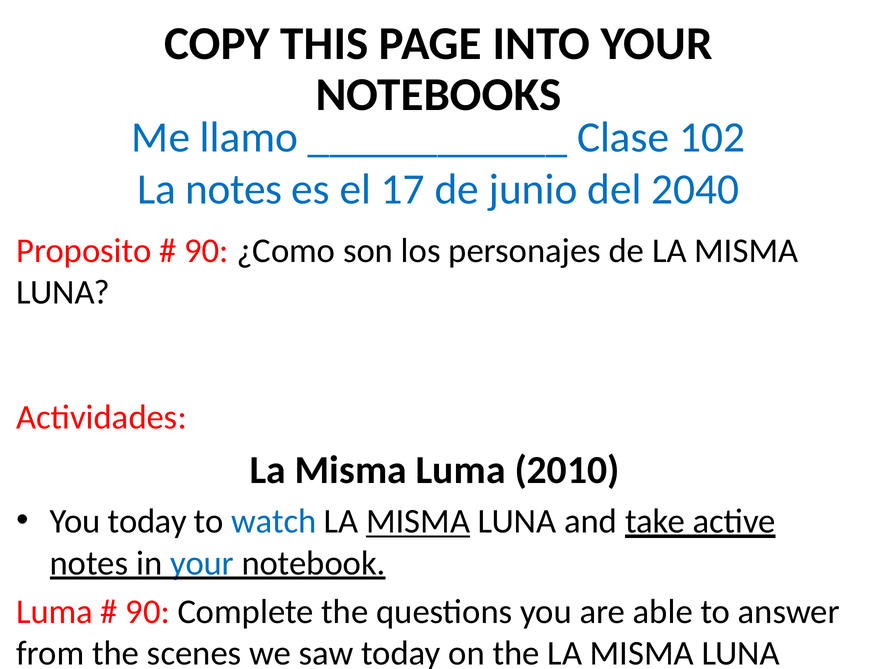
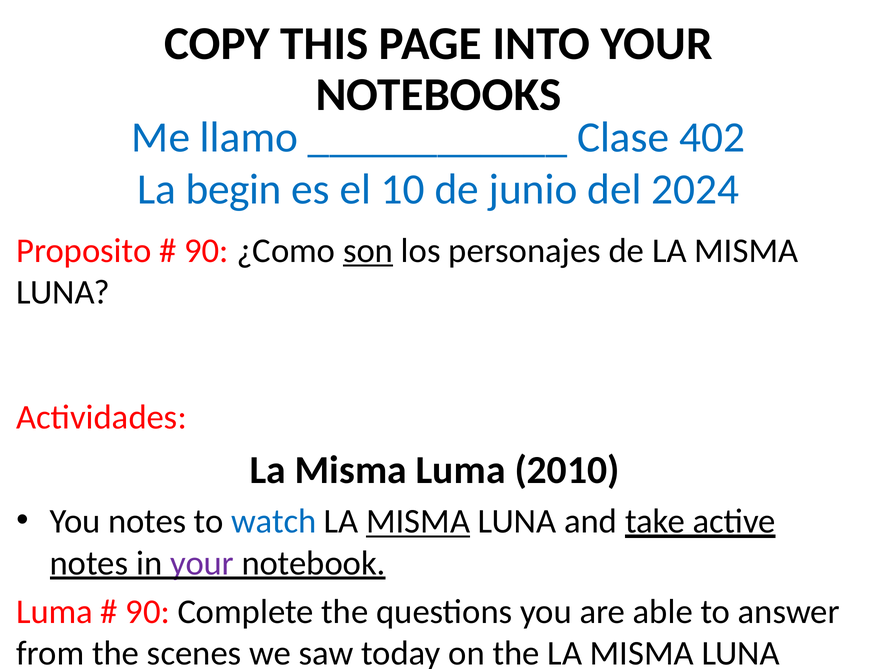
102: 102 -> 402
La notes: notes -> begin
17: 17 -> 10
2040: 2040 -> 2024
son underline: none -> present
You today: today -> notes
your at (202, 563) colour: blue -> purple
